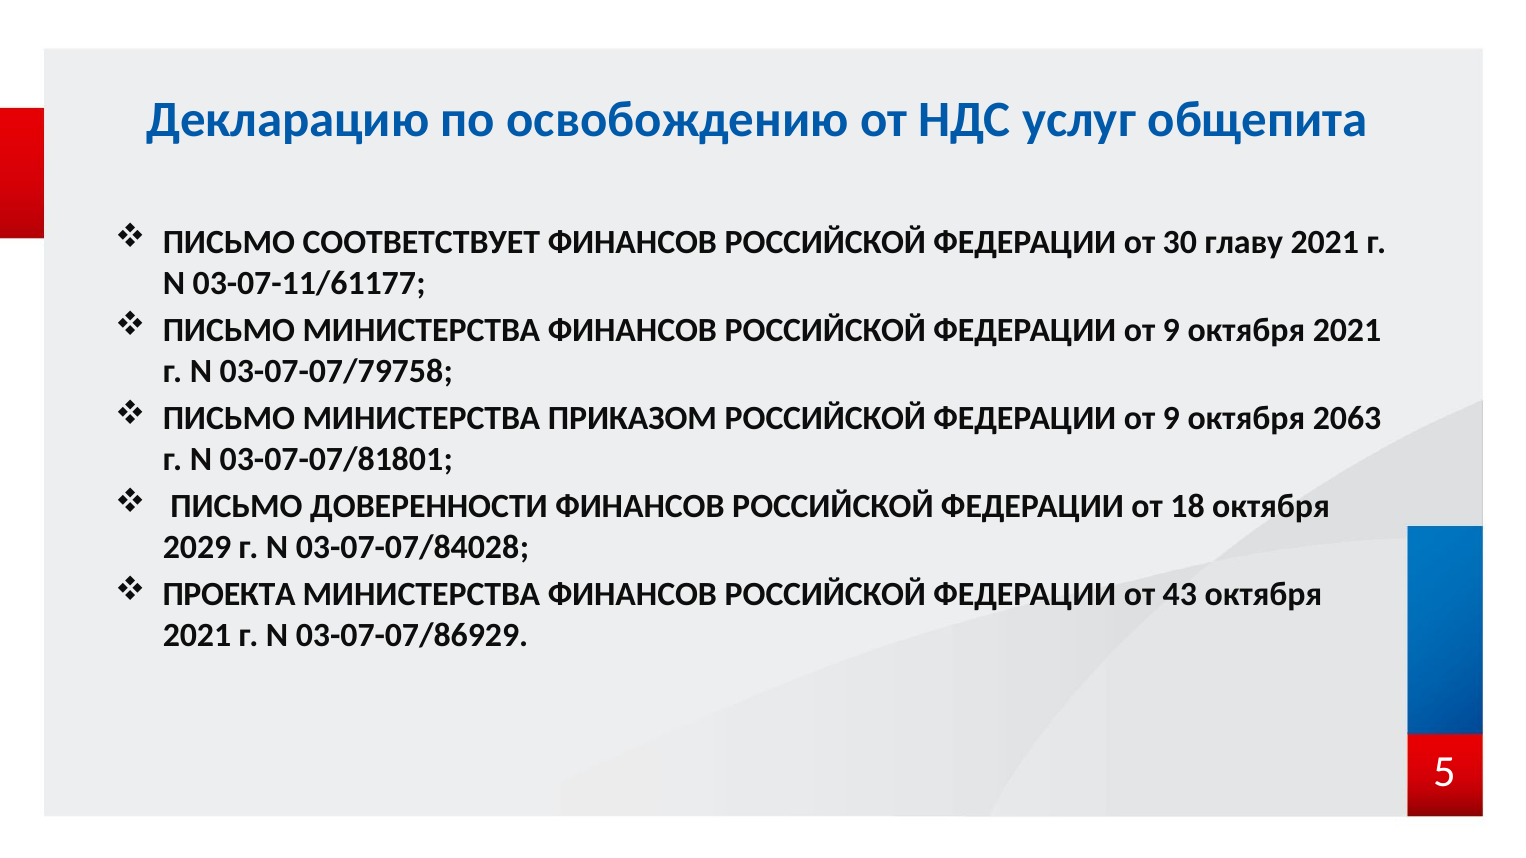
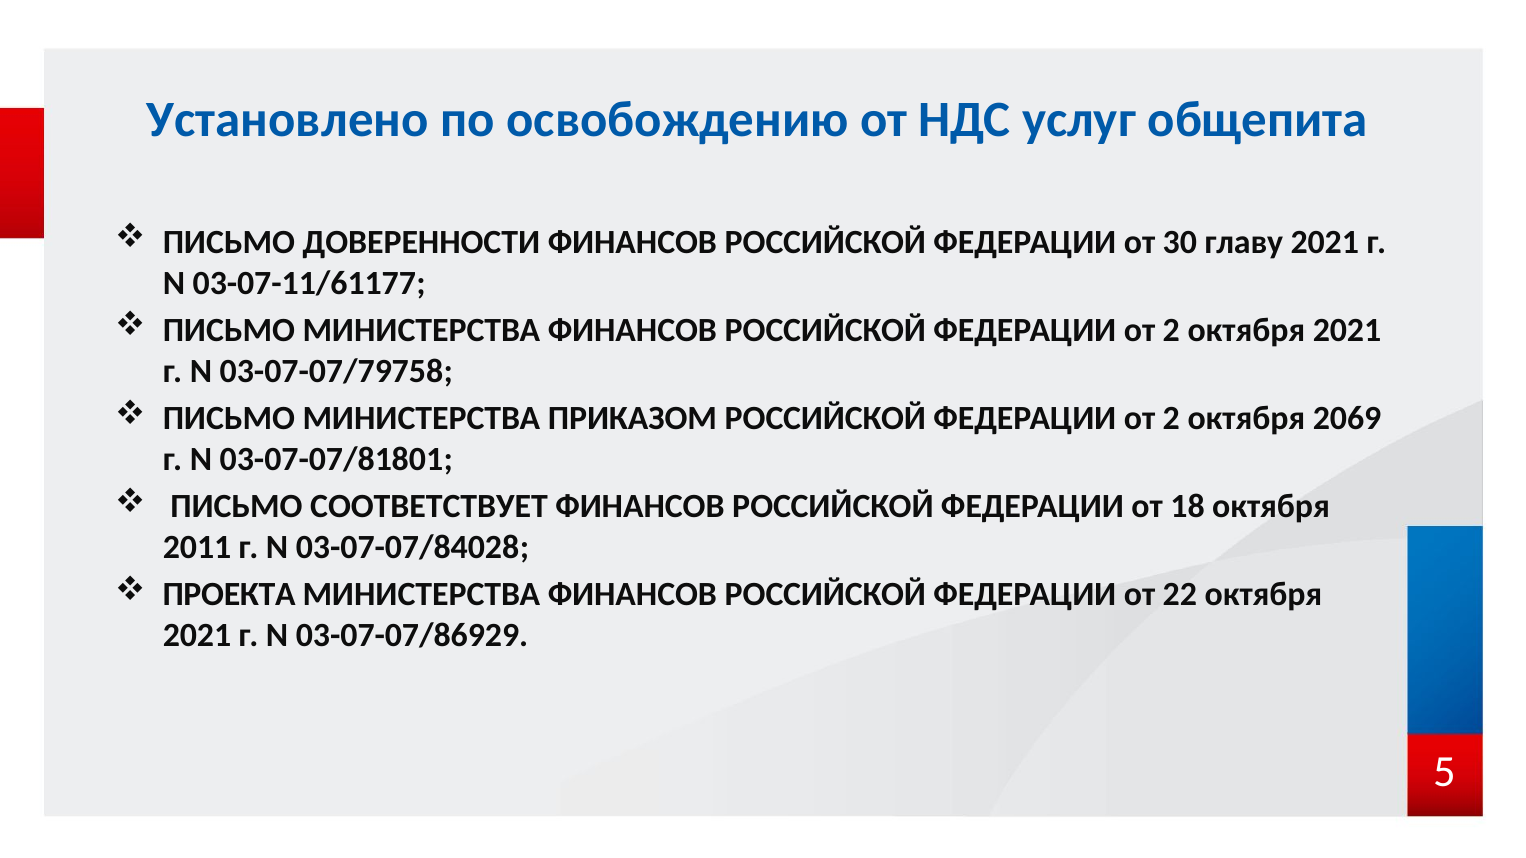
Декларацию: Декларацию -> Установлено
СООТВЕТСТВУЕТ: СООТВЕТСТВУЕТ -> ДОВЕРЕННОСТИ
9 at (1171, 330): 9 -> 2
9 at (1171, 419): 9 -> 2
2063: 2063 -> 2069
ДОВЕРЕННОСТИ: ДОВЕРЕННОСТИ -> СООТВЕТСТВУЕТ
2029: 2029 -> 2011
43: 43 -> 22
